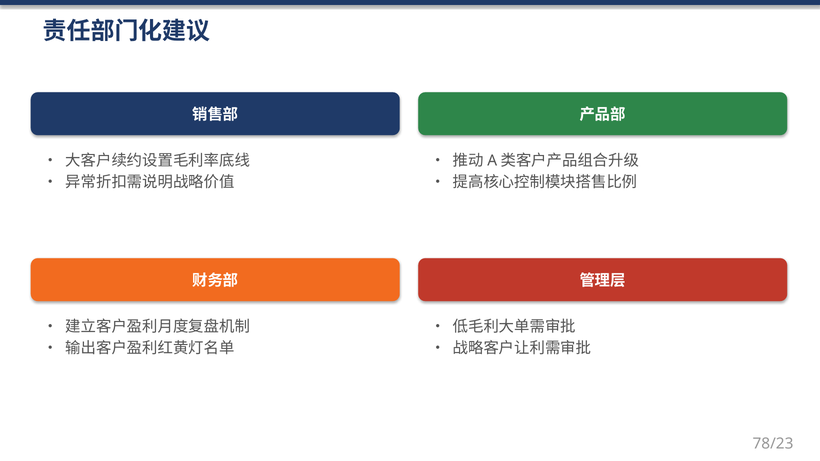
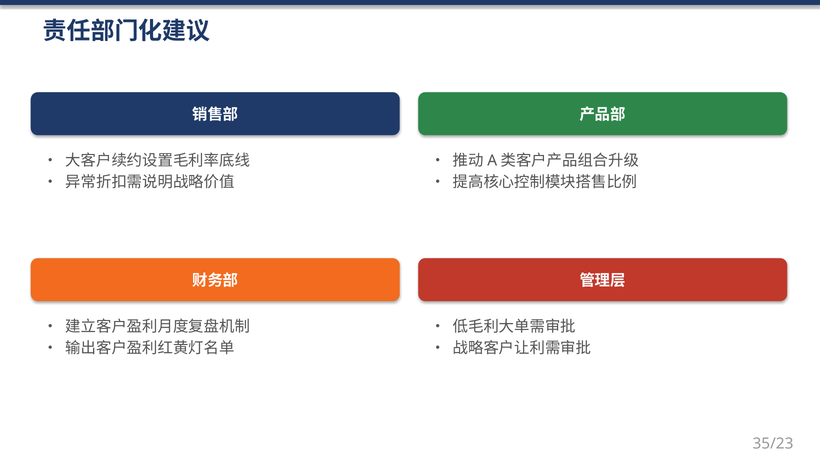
78/23: 78/23 -> 35/23
